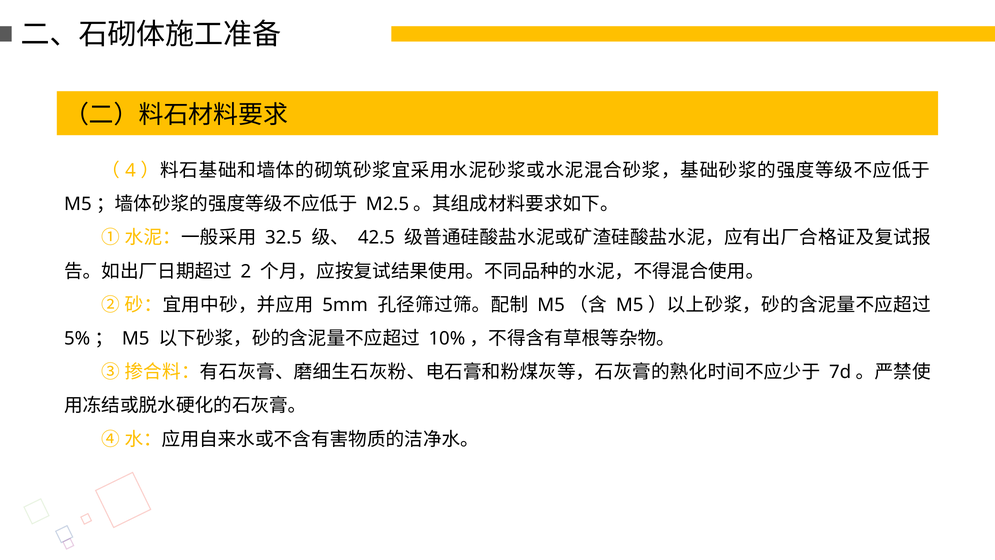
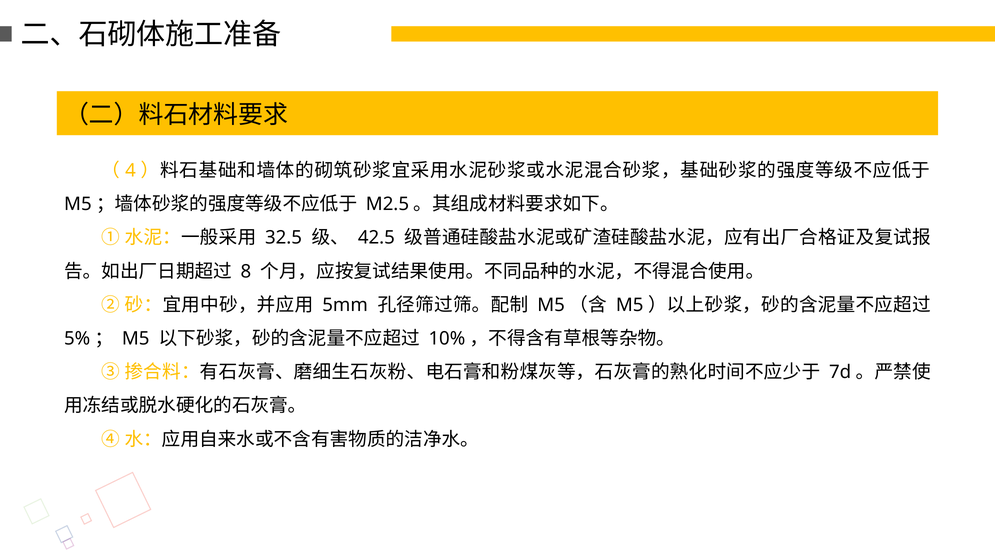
2: 2 -> 8
